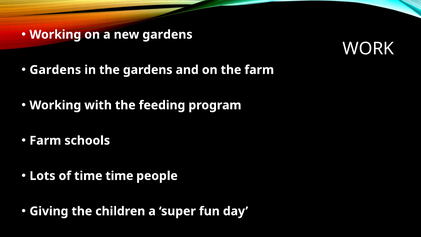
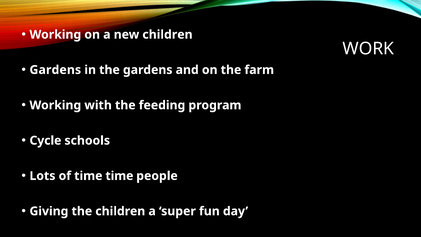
new gardens: gardens -> children
Farm at (45, 140): Farm -> Cycle
